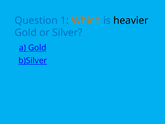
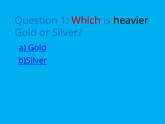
Which colour: orange -> red
